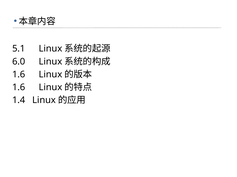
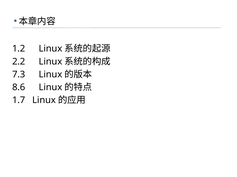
5.1: 5.1 -> 1.2
6.0: 6.0 -> 2.2
1.6 at (19, 75): 1.6 -> 7.3
1.6 at (19, 88): 1.6 -> 8.6
1.4: 1.4 -> 1.7
